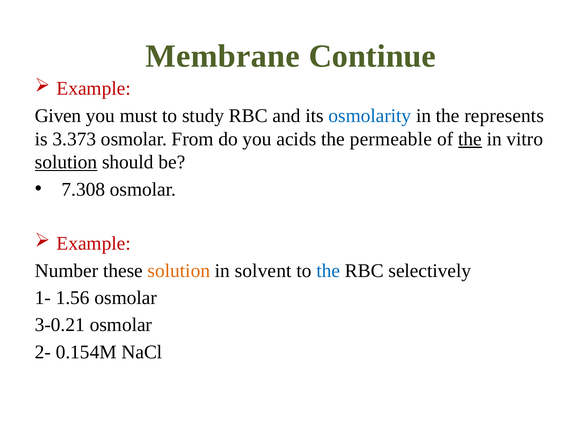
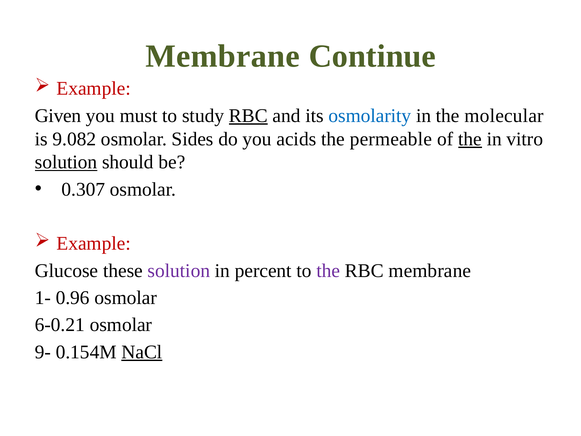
RBC at (248, 116) underline: none -> present
represents: represents -> molecular
3.373: 3.373 -> 9.082
From: From -> Sides
7.308: 7.308 -> 0.307
Number: Number -> Glucose
solution at (179, 271) colour: orange -> purple
solvent: solvent -> percent
the at (328, 271) colour: blue -> purple
RBC selectively: selectively -> membrane
1.56: 1.56 -> 0.96
3-0.21: 3-0.21 -> 6-0.21
2-: 2- -> 9-
NaCl underline: none -> present
